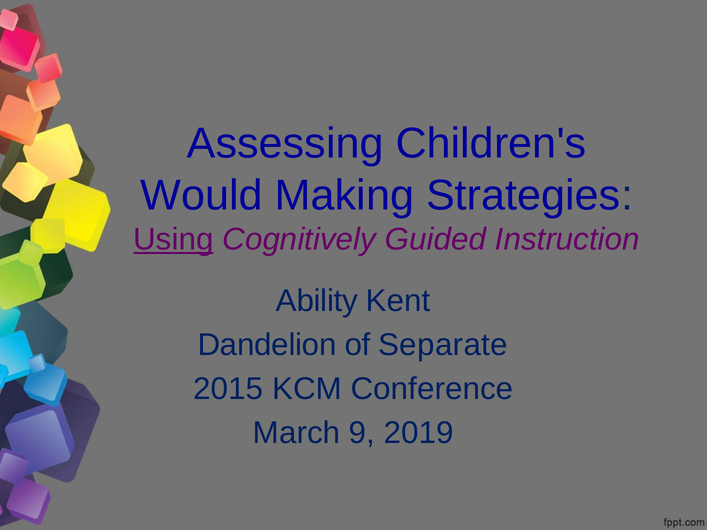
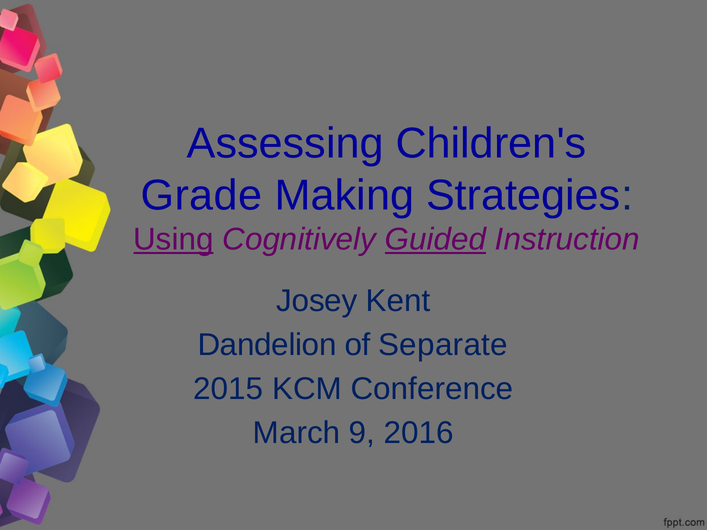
Would: Would -> Grade
Guided underline: none -> present
Ability: Ability -> Josey
2019: 2019 -> 2016
